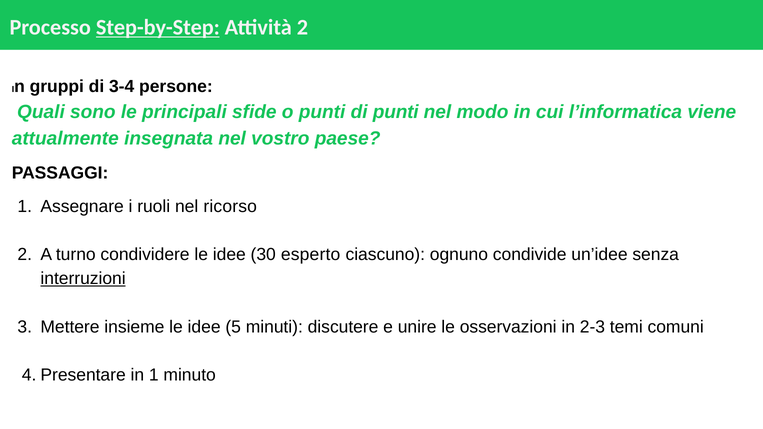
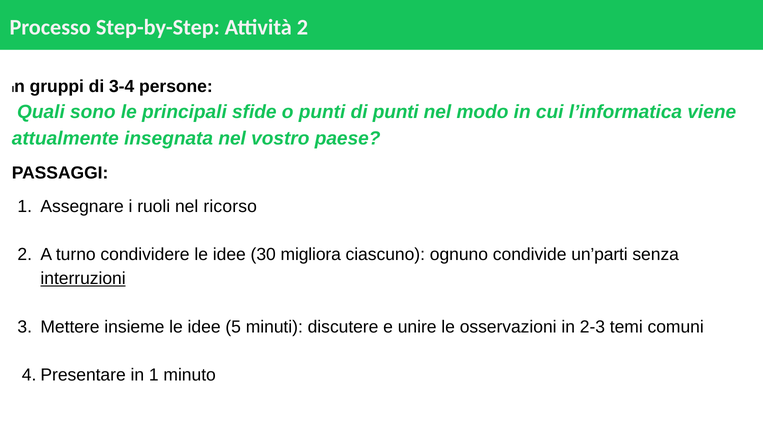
Step-by-Step underline: present -> none
esperto: esperto -> migliora
un’idee: un’idee -> un’parti
